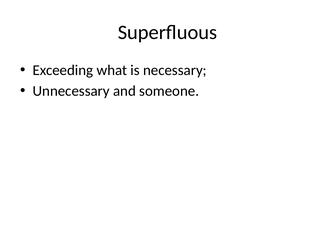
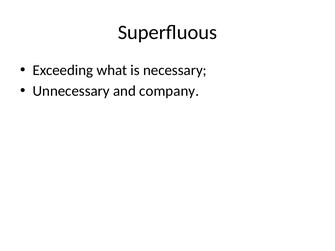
someone: someone -> company
